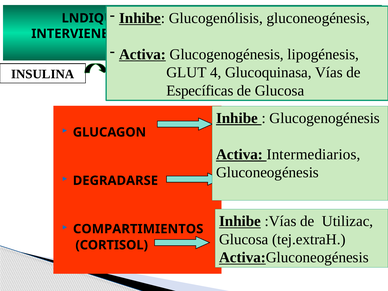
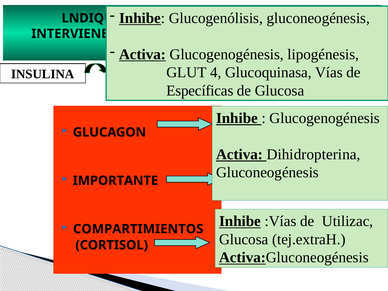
Intermediarios: Intermediarios -> Dihidropterina
DEGRADARSE: DEGRADARSE -> IMPORTANTE
